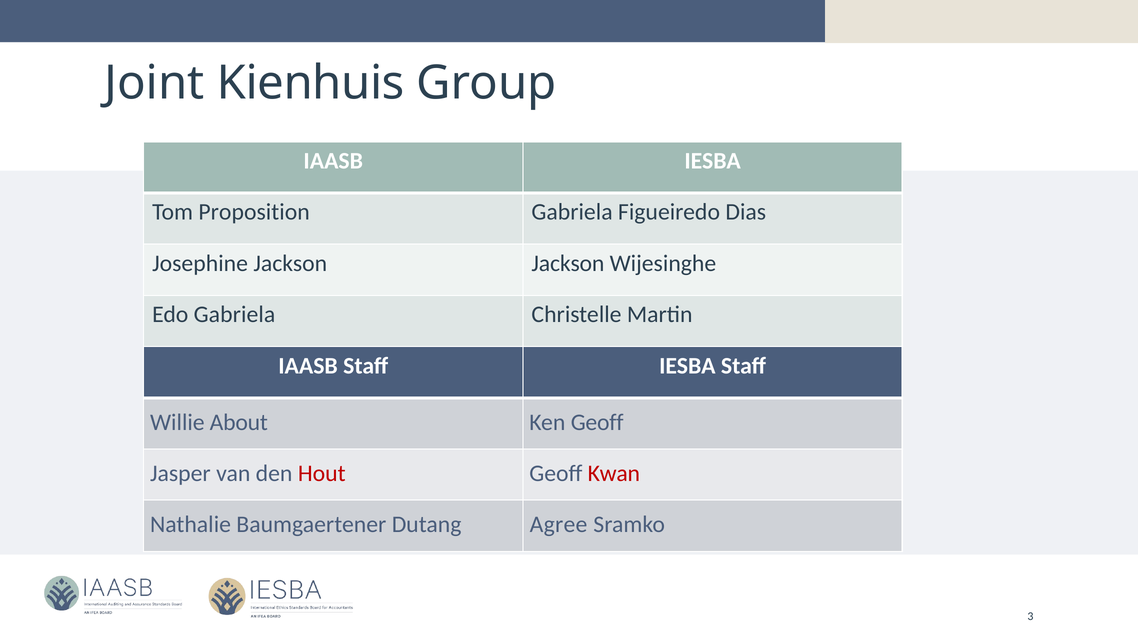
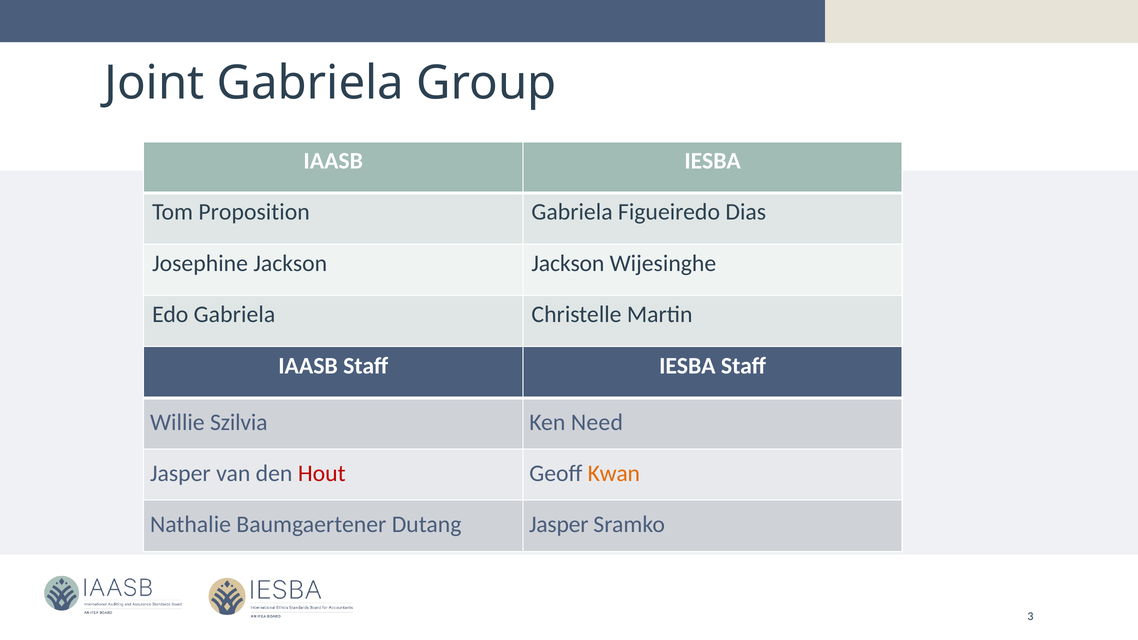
Joint Kienhuis: Kienhuis -> Gabriela
About: About -> Szilvia
Ken Geoff: Geoff -> Need
Kwan colour: red -> orange
Dutang Agree: Agree -> Jasper
